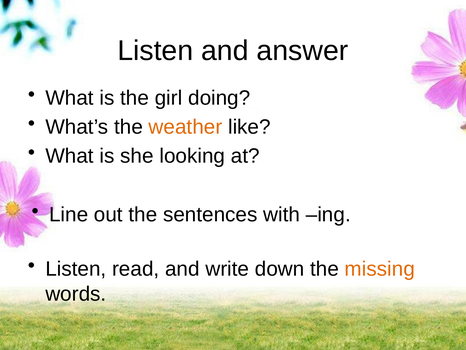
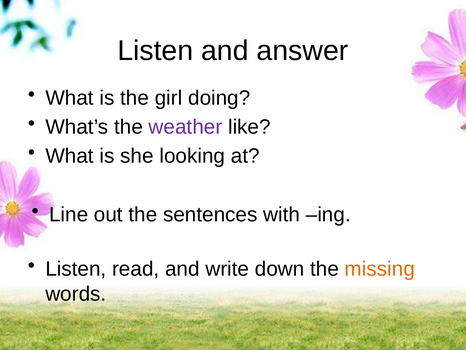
weather colour: orange -> purple
